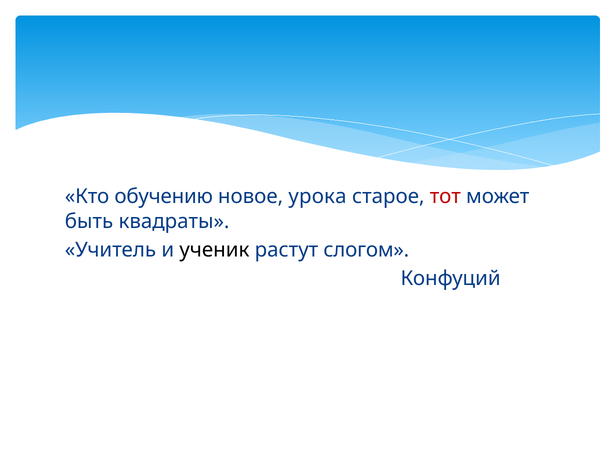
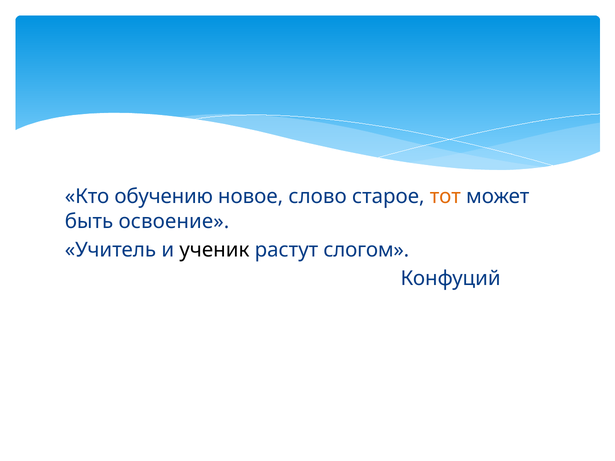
урока: урока -> слово
тот colour: red -> orange
квадраты: квадраты -> освоение
